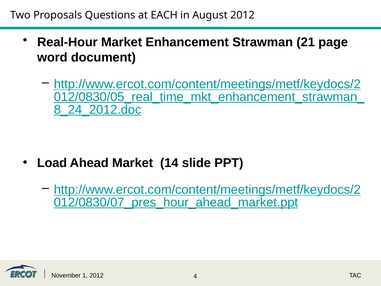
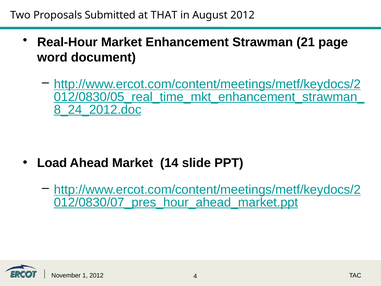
Questions: Questions -> Submitted
EACH: EACH -> THAT
